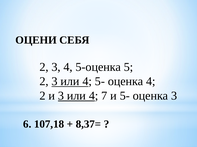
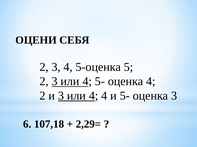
4 7: 7 -> 4
8,37=: 8,37= -> 2,29=
